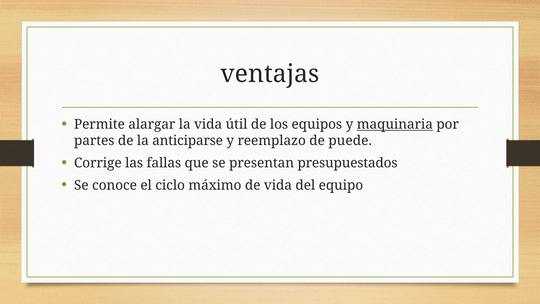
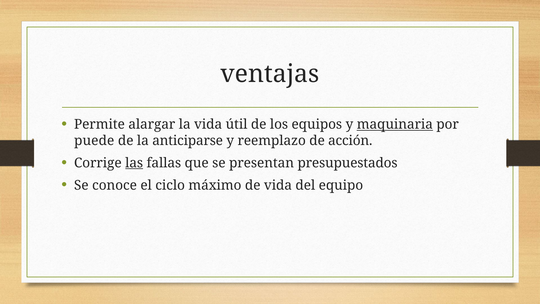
partes: partes -> puede
puede: puede -> acción
las underline: none -> present
